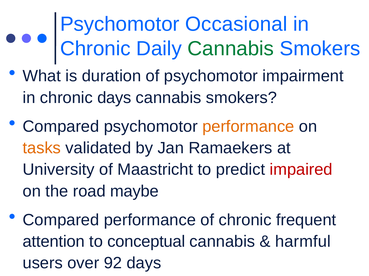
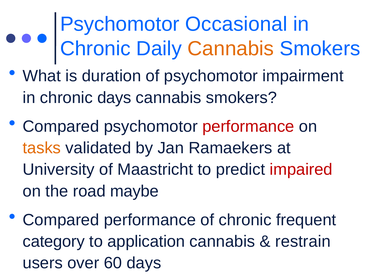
Cannabis at (231, 49) colour: green -> orange
performance at (248, 127) colour: orange -> red
attention: attention -> category
conceptual: conceptual -> application
harmful: harmful -> restrain
92: 92 -> 60
